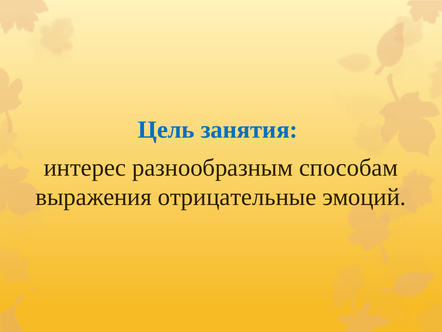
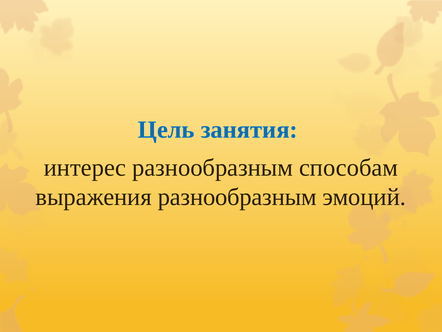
выражения отрицательные: отрицательные -> разнообразным
